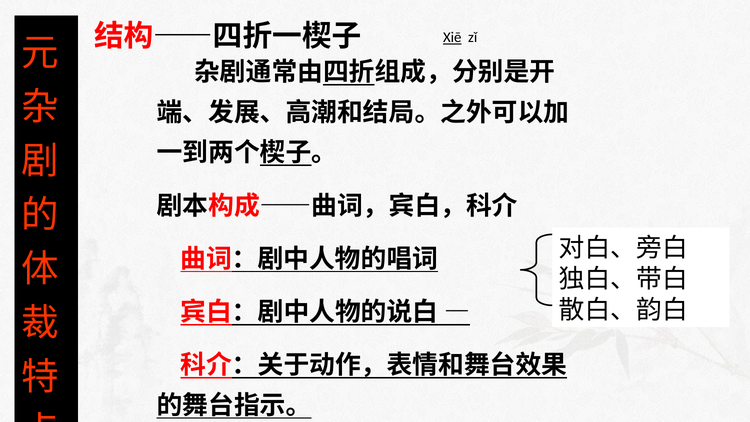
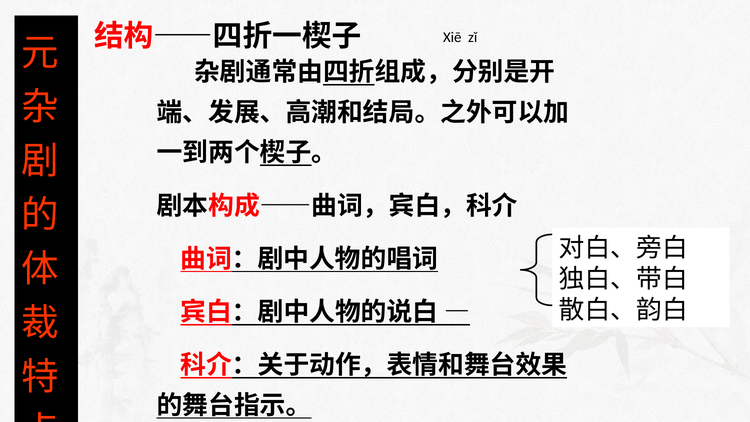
Xiē underline: present -> none
